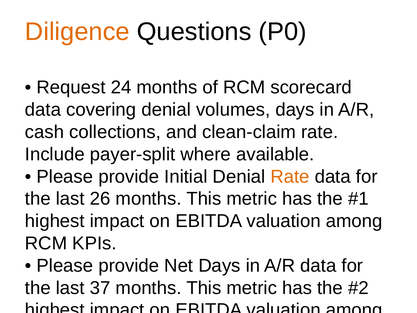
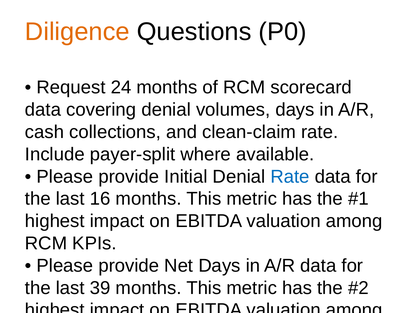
Rate at (290, 176) colour: orange -> blue
26: 26 -> 16
37: 37 -> 39
